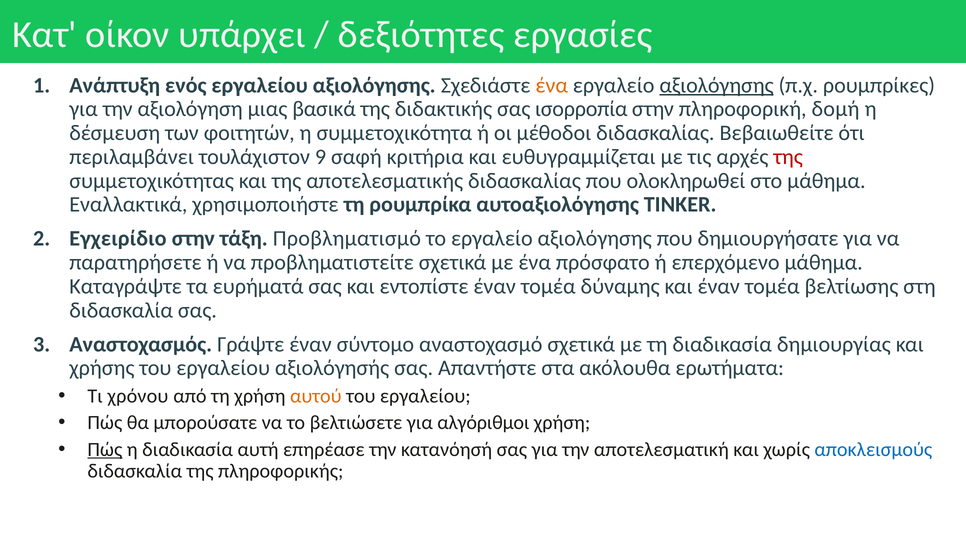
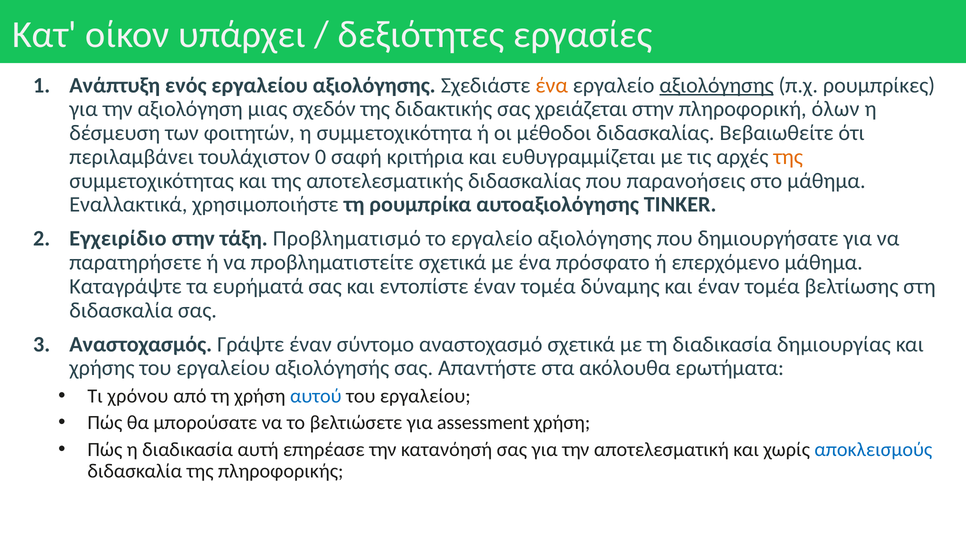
βασικά: βασικά -> σχεδόν
ισορροπία: ισορροπία -> χρειάζεται
δομή: δομή -> όλων
9: 9 -> 0
της at (788, 157) colour: red -> orange
ολοκληρωθεί: ολοκληρωθεί -> παρανοήσεις
αυτού colour: orange -> blue
αλγόριθμοι: αλγόριθμοι -> assessment
Πώς at (105, 450) underline: present -> none
